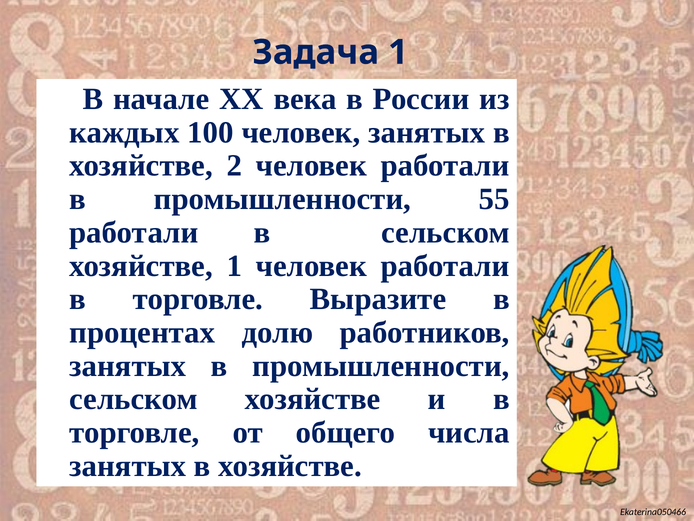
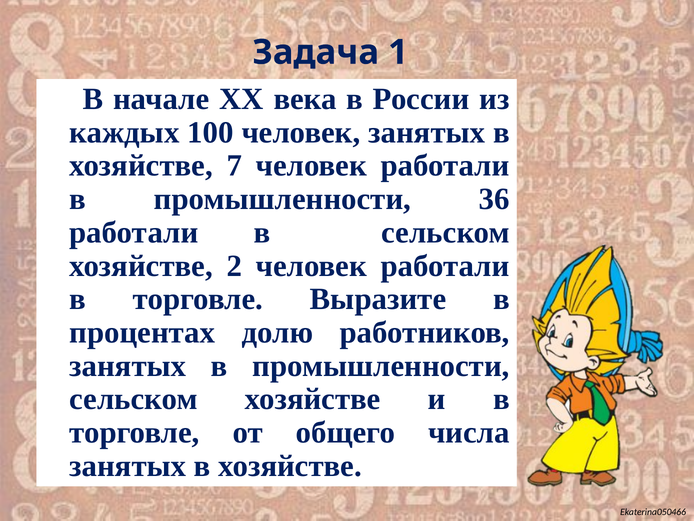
2: 2 -> 7
55: 55 -> 36
хозяйстве 1: 1 -> 2
